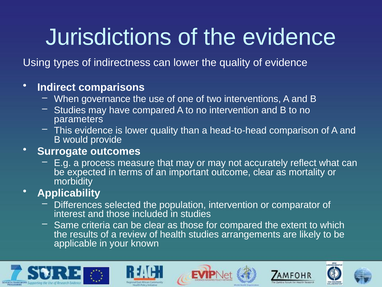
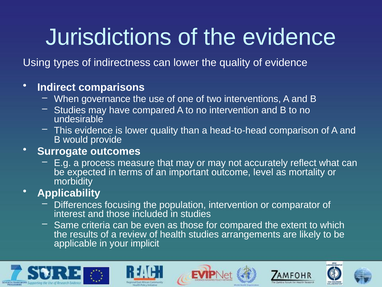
parameters: parameters -> undesirable
outcome clear: clear -> level
selected: selected -> focusing
be clear: clear -> even
known: known -> implicit
